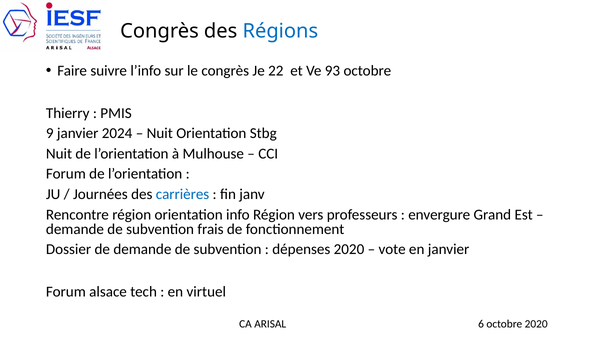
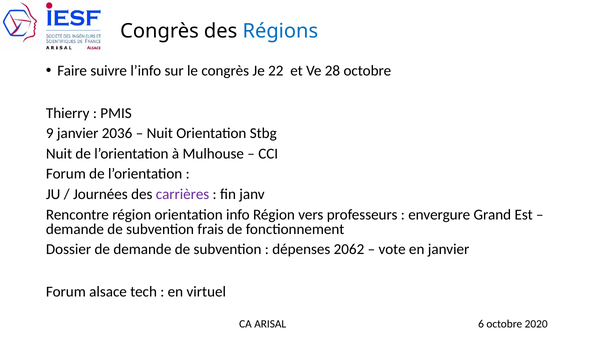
93: 93 -> 28
2024: 2024 -> 2036
carrières colour: blue -> purple
dépenses 2020: 2020 -> 2062
